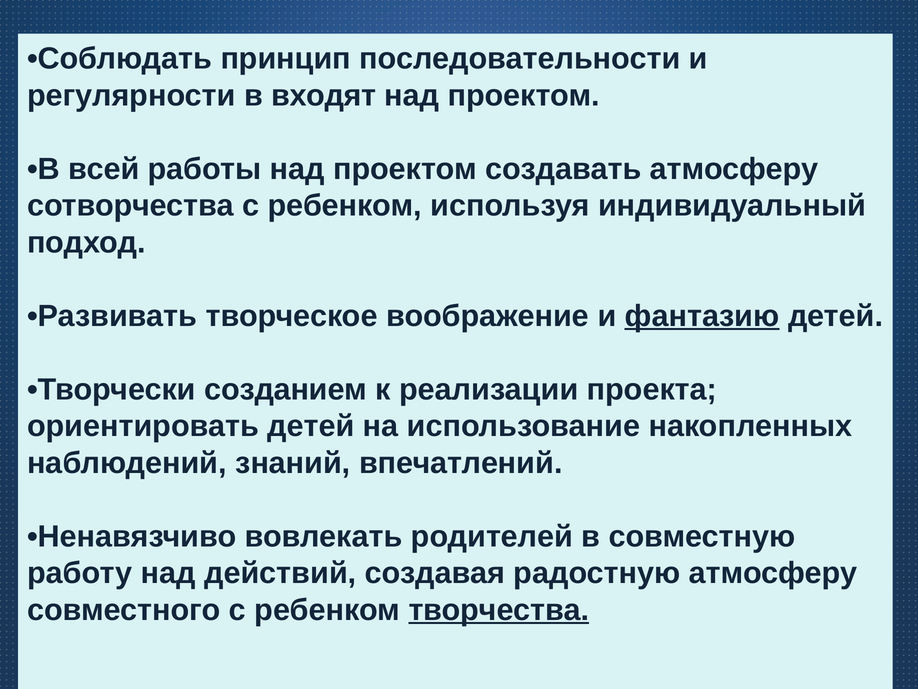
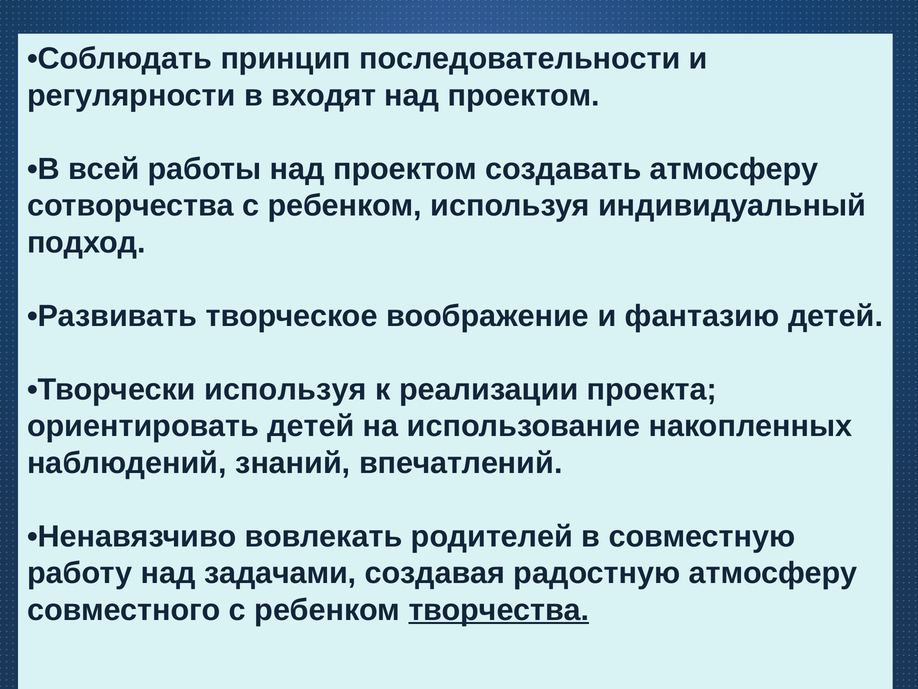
фантазию underline: present -> none
Творчески созданием: созданием -> используя
действий: действий -> задачами
